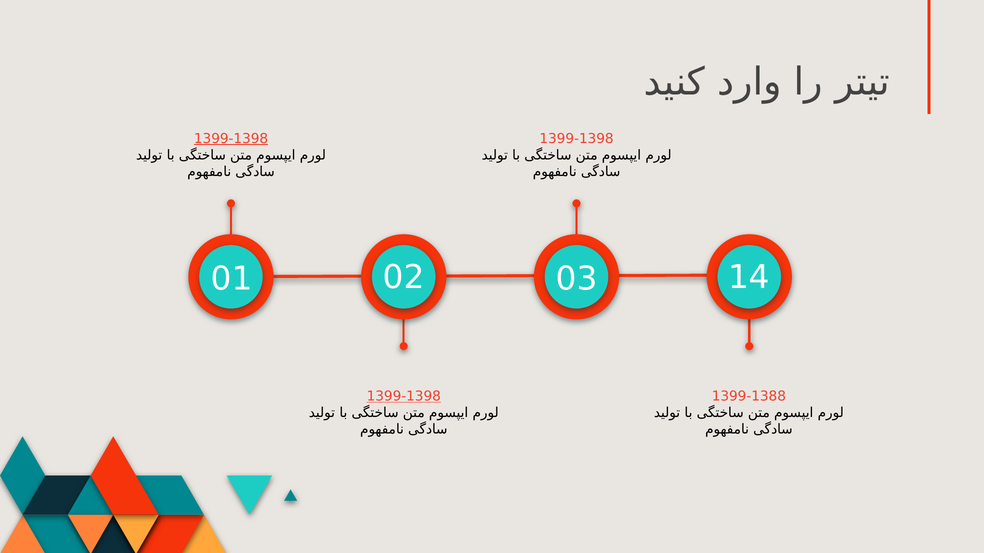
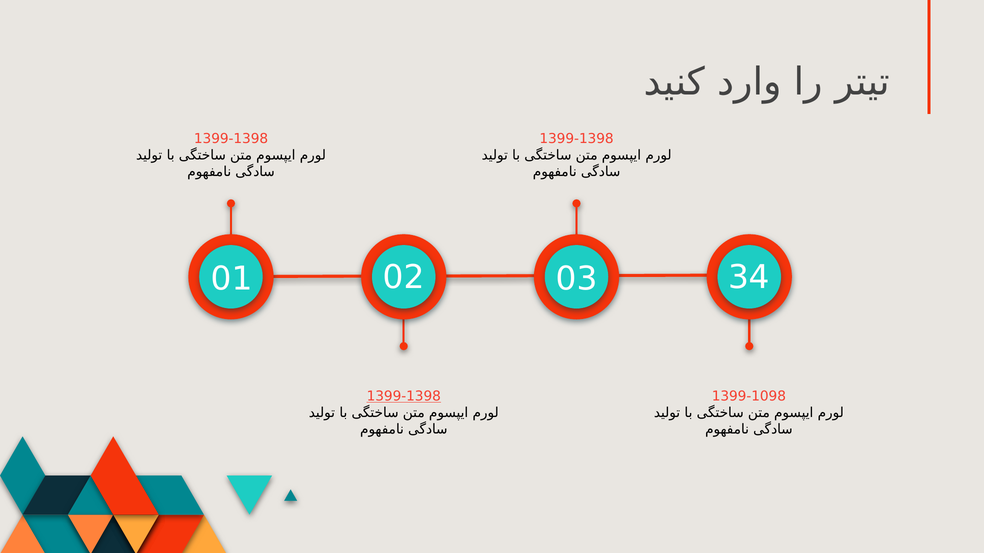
1399-1398 at (231, 139) underline: present -> none
14: 14 -> 34
1399-1388: 1399-1388 -> 1399-1098
